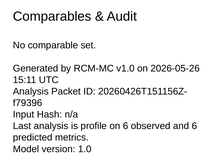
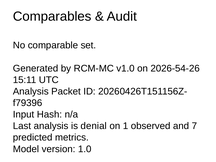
2026-05-26: 2026-05-26 -> 2026-54-26
profile: profile -> denial
on 6: 6 -> 1
and 6: 6 -> 7
